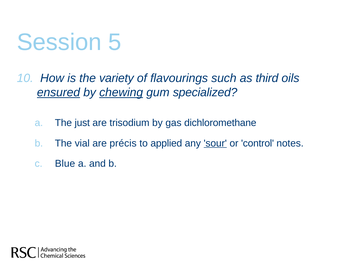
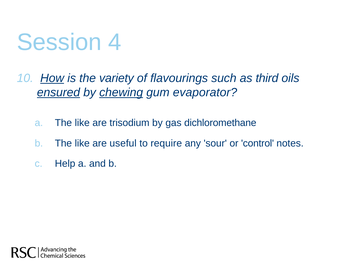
5: 5 -> 4
How underline: none -> present
specialized: specialized -> evaporator
a The just: just -> like
b The vial: vial -> like
précis: précis -> useful
applied: applied -> require
sour underline: present -> none
Blue: Blue -> Help
